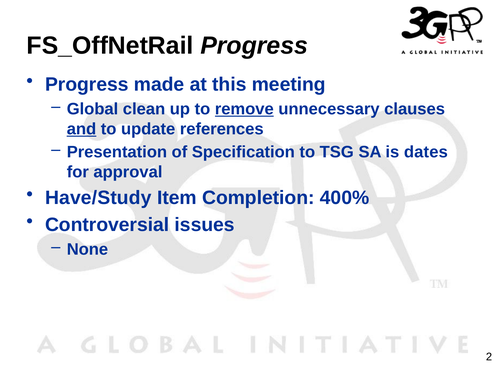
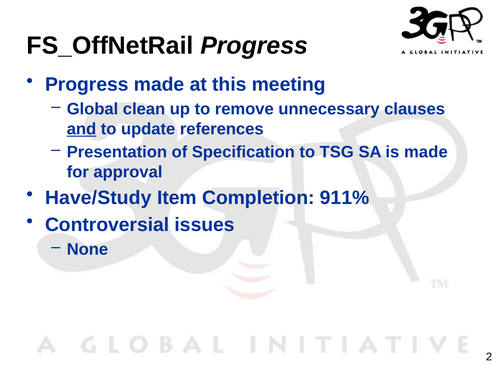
remove underline: present -> none
is dates: dates -> made
400%: 400% -> 911%
